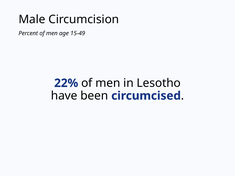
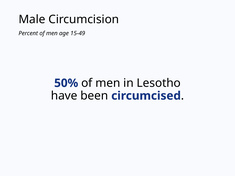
22%: 22% -> 50%
